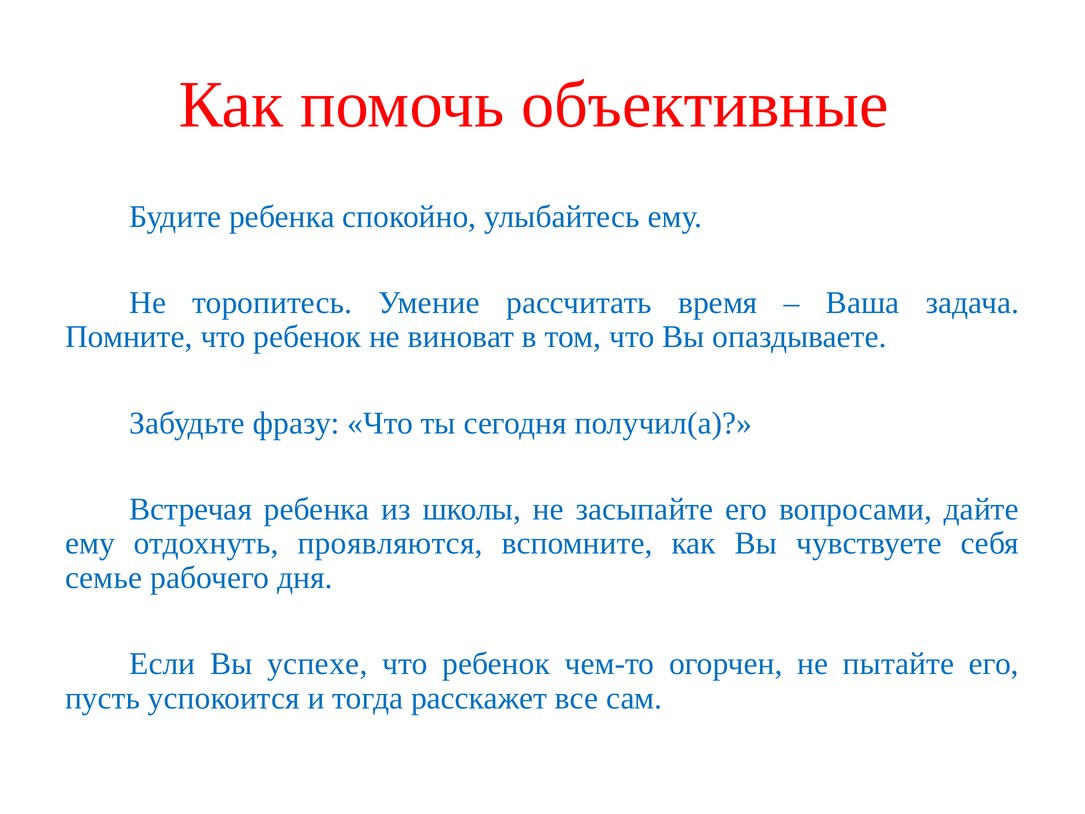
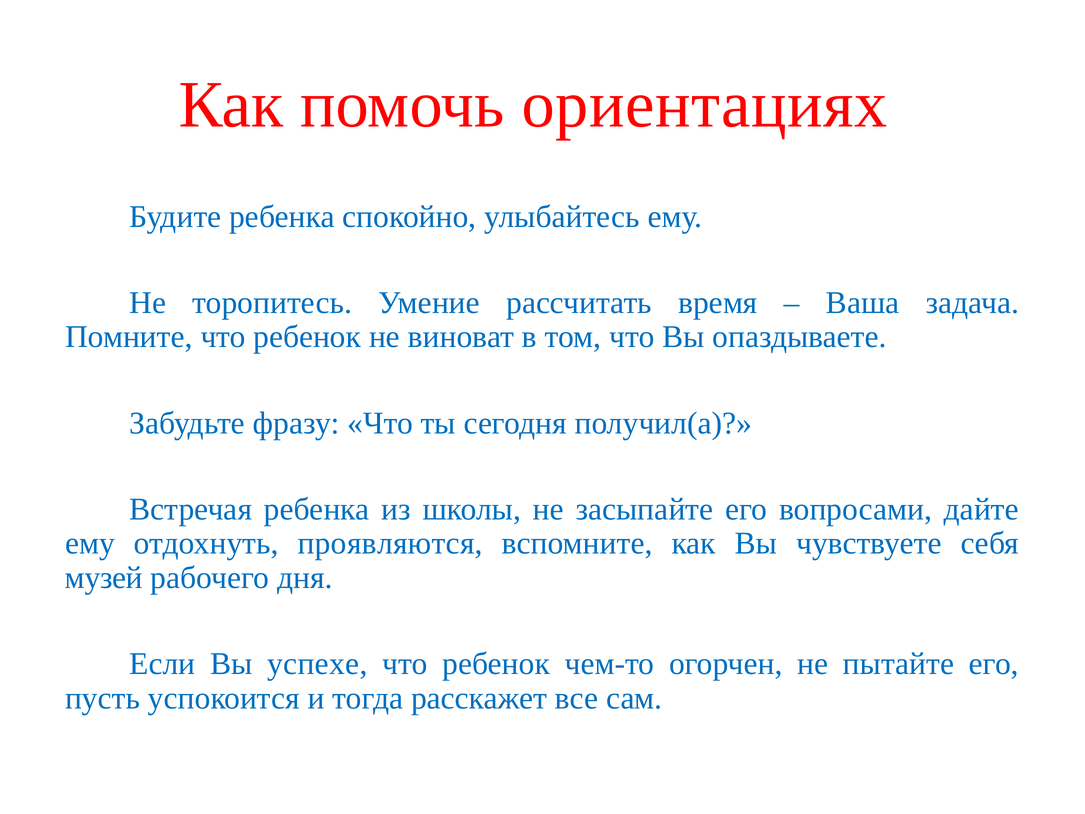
объективные: объективные -> ориентациях
семье: семье -> музей
